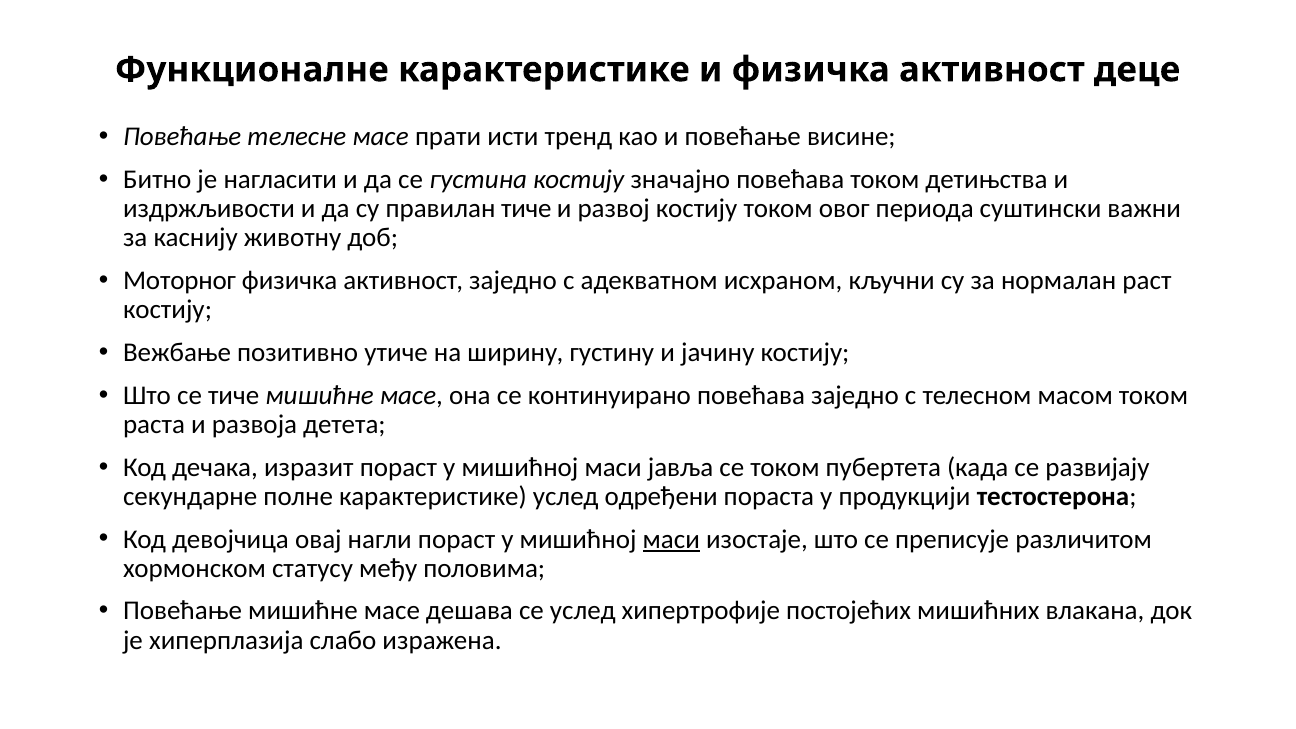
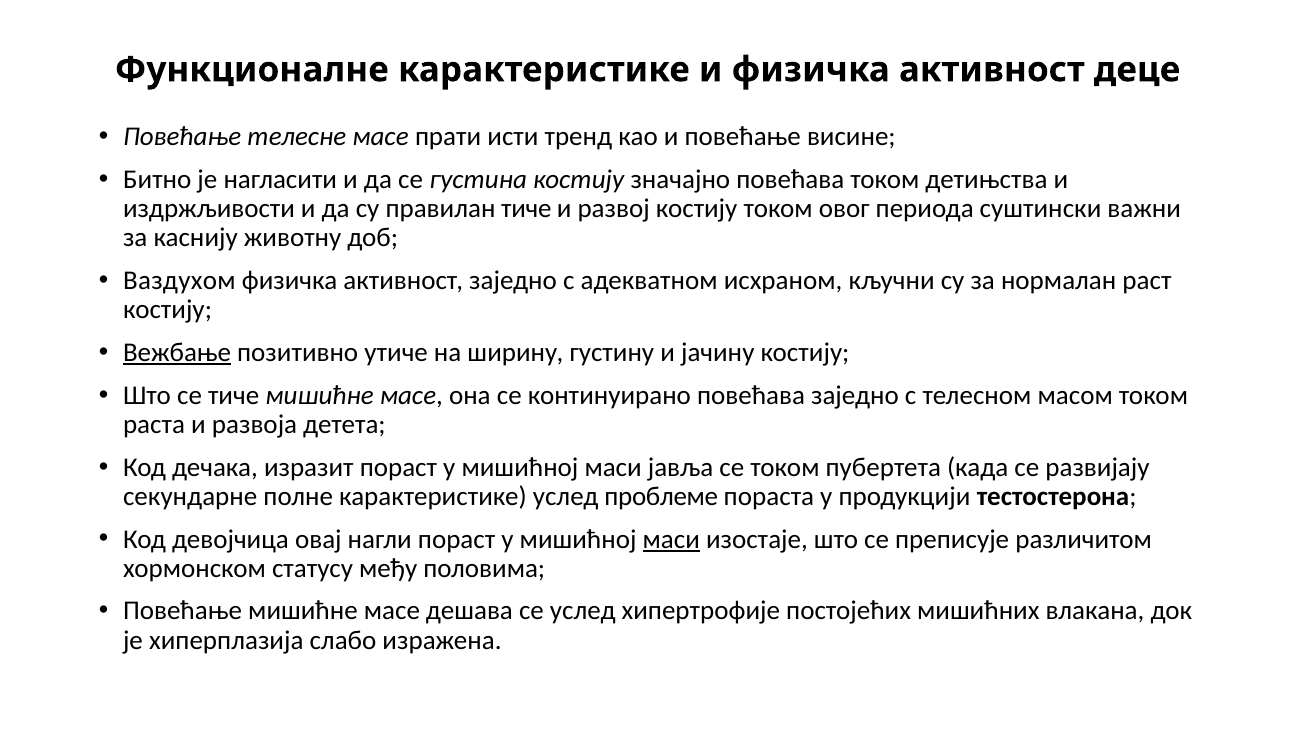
Моторног: Моторног -> Ваздухом
Вежбање underline: none -> present
одређени: одређени -> проблеме
